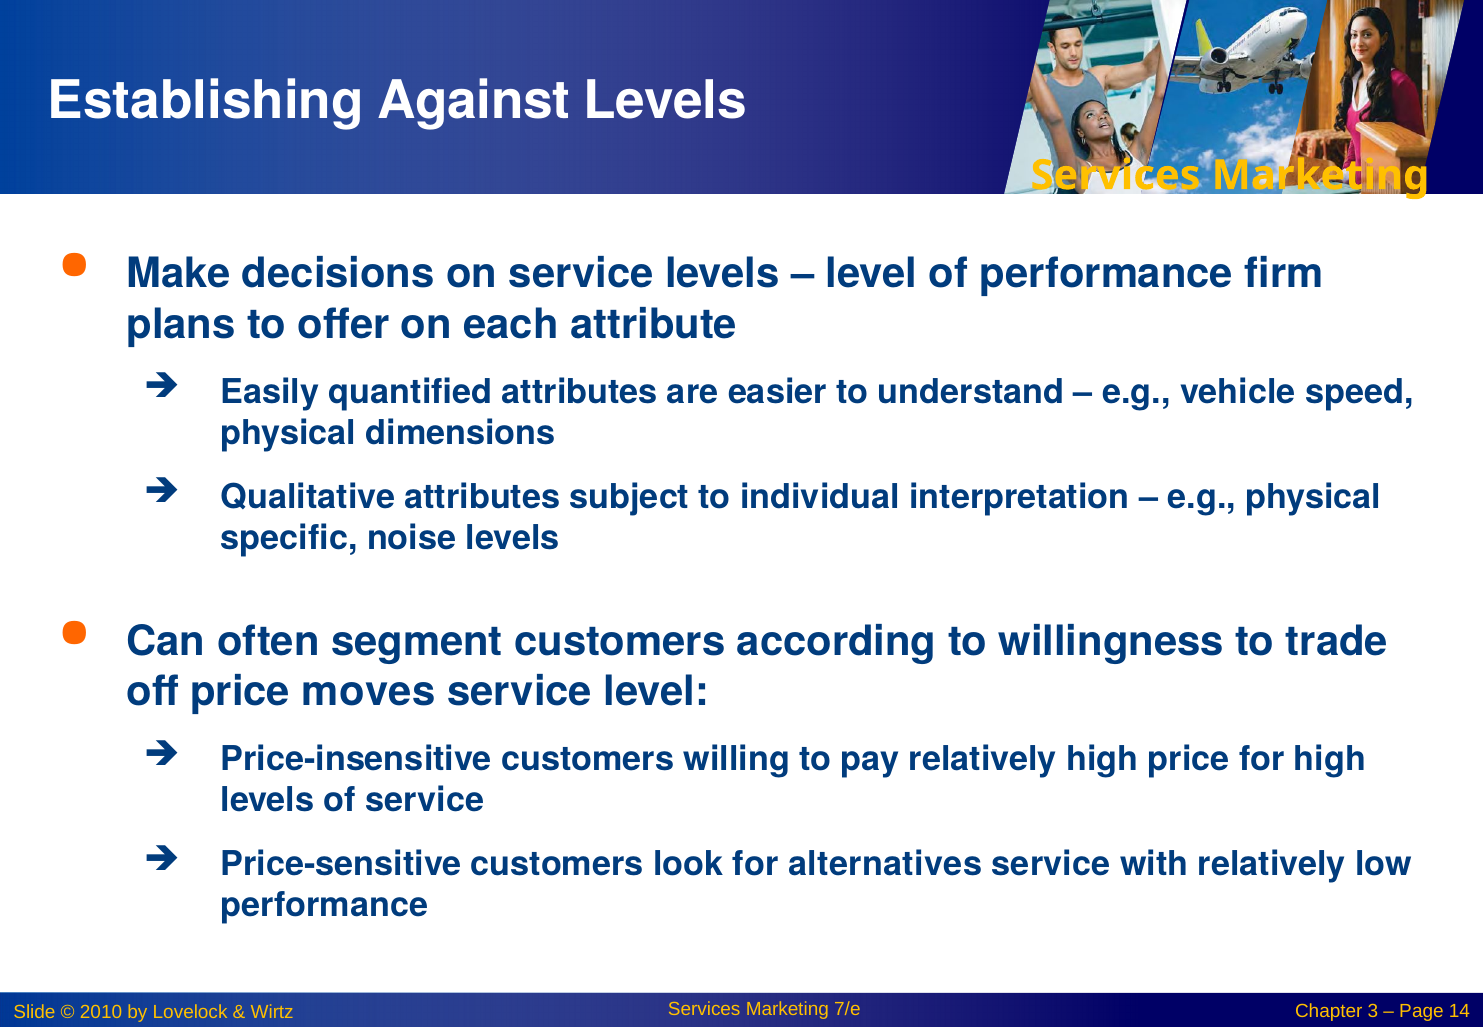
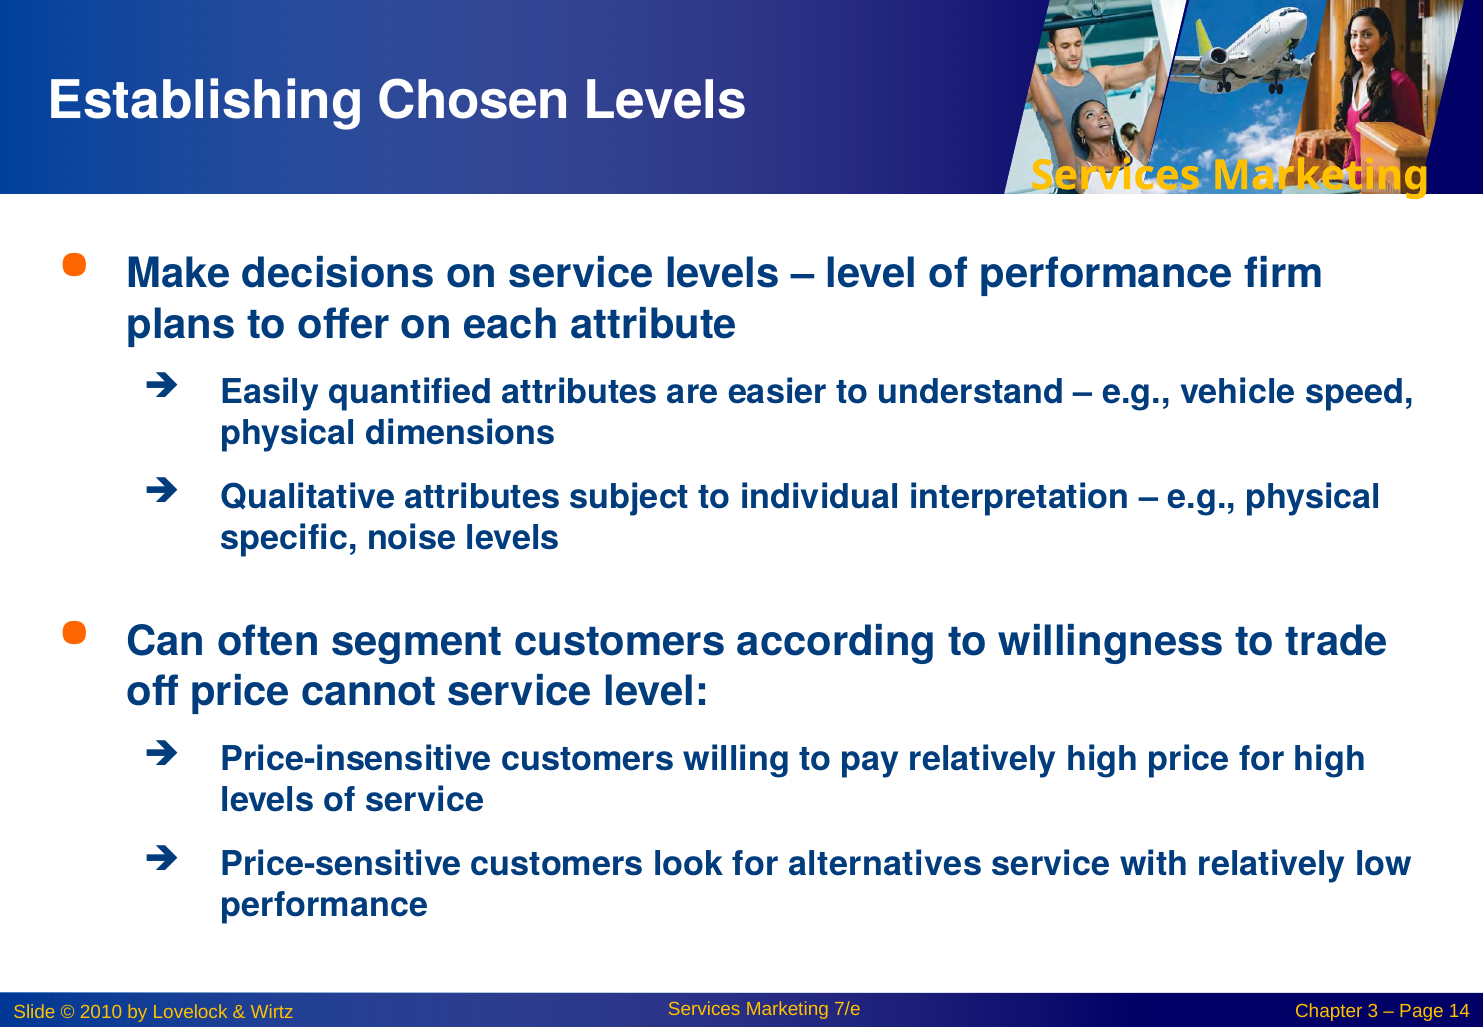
Against: Against -> Chosen
moves: moves -> cannot
